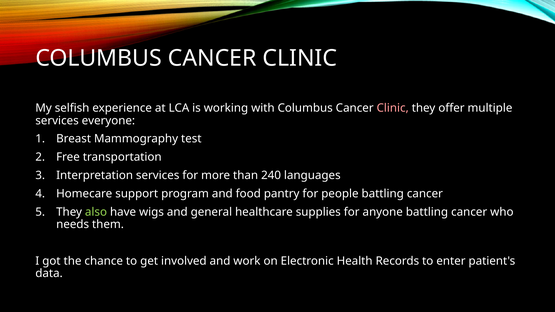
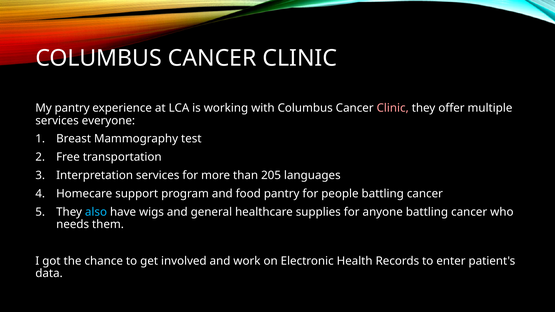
My selfish: selfish -> pantry
240: 240 -> 205
also colour: light green -> light blue
